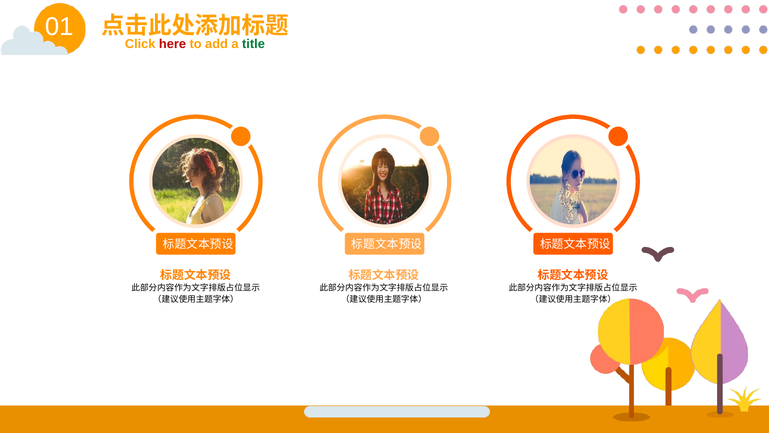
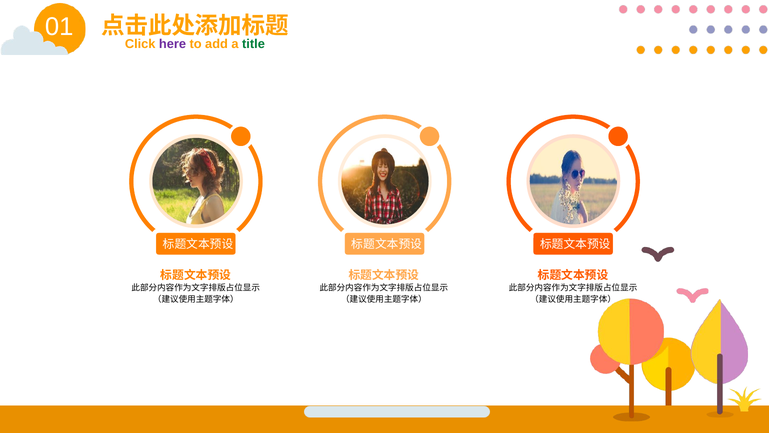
here colour: red -> purple
